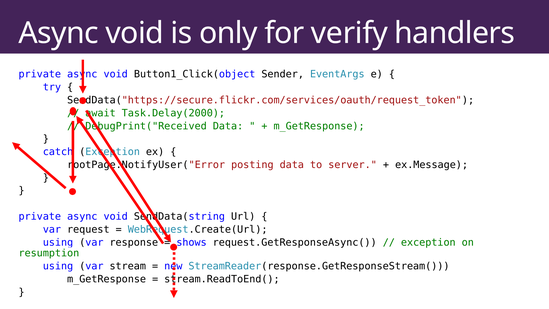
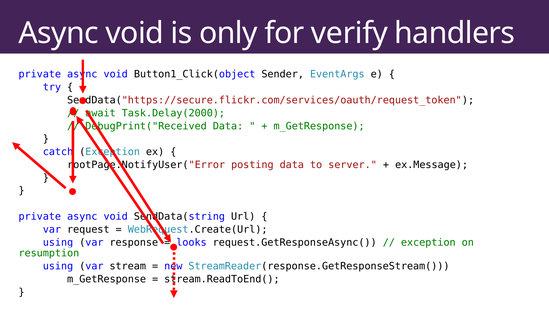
shows: shows -> looks
